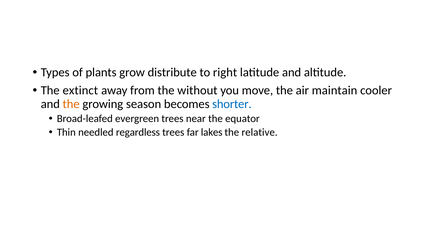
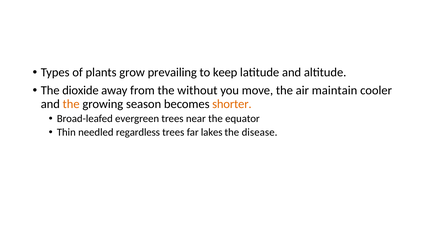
distribute: distribute -> prevailing
right: right -> keep
extinct: extinct -> dioxide
shorter colour: blue -> orange
relative: relative -> disease
